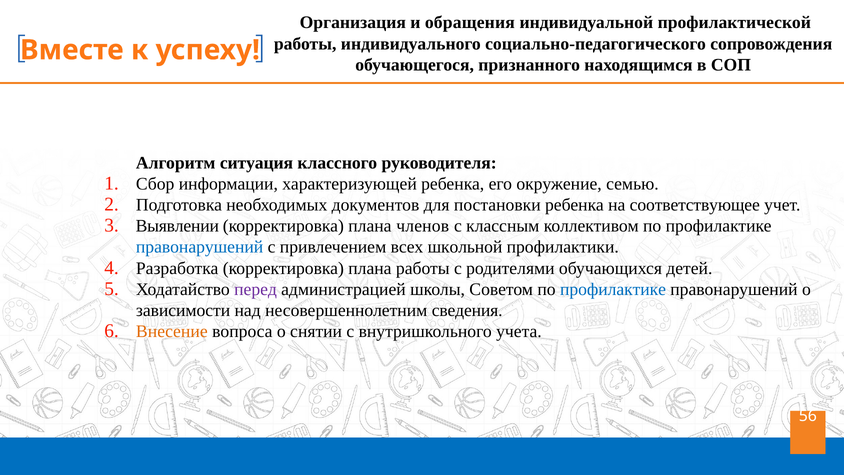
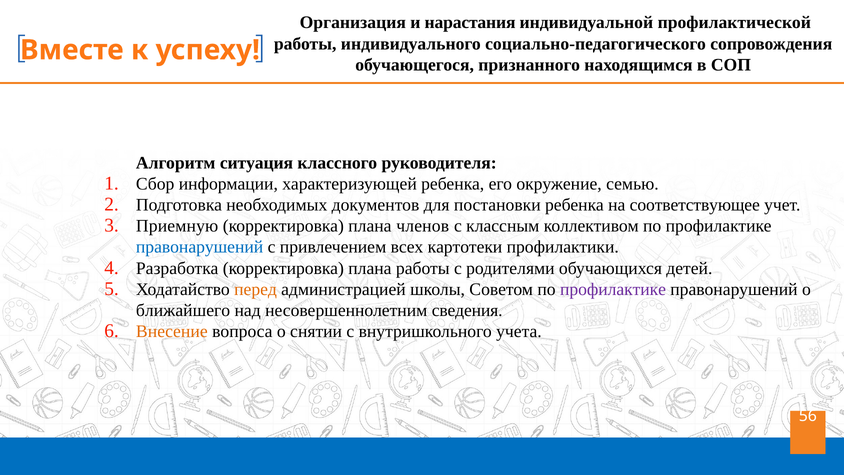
обращения: обращения -> нарастания
Выявлении: Выявлении -> Приемную
школьной: школьной -> картотеки
перед colour: purple -> orange
профилактике at (613, 289) colour: blue -> purple
зависимости: зависимости -> ближайшего
